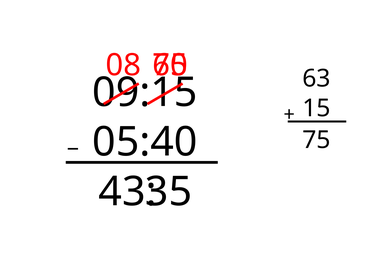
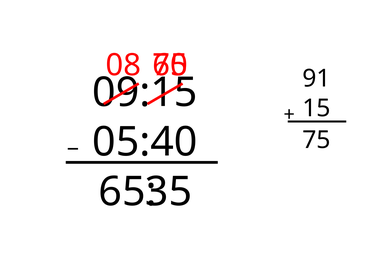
63: 63 -> 91
43: 43 -> 65
